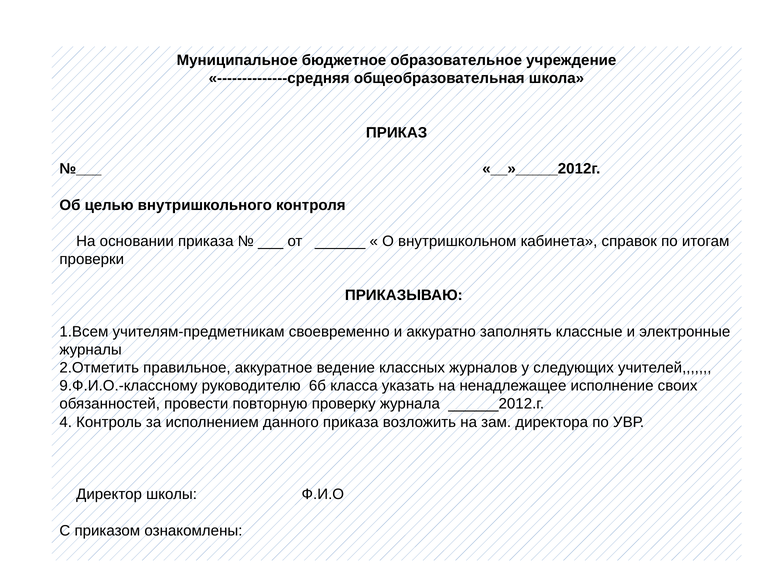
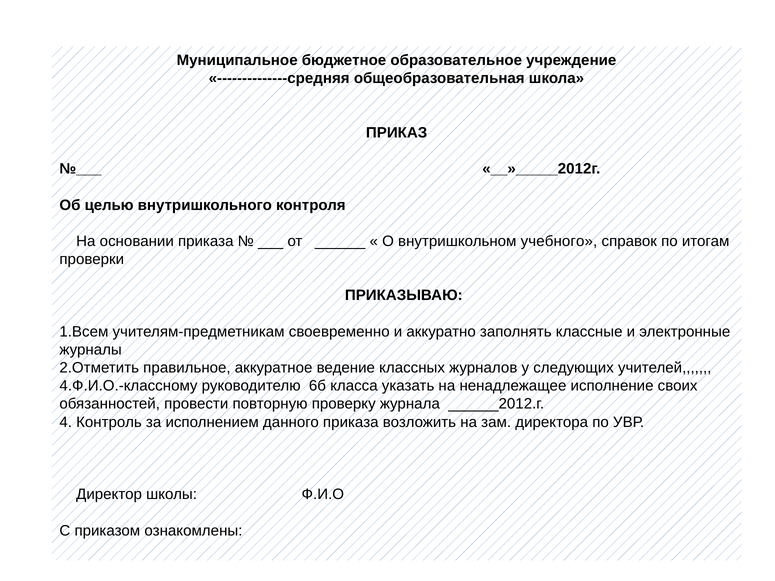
кабинета: кабинета -> учебного
9.Ф.И.О.-классному: 9.Ф.И.О.-классному -> 4.Ф.И.О.-классному
